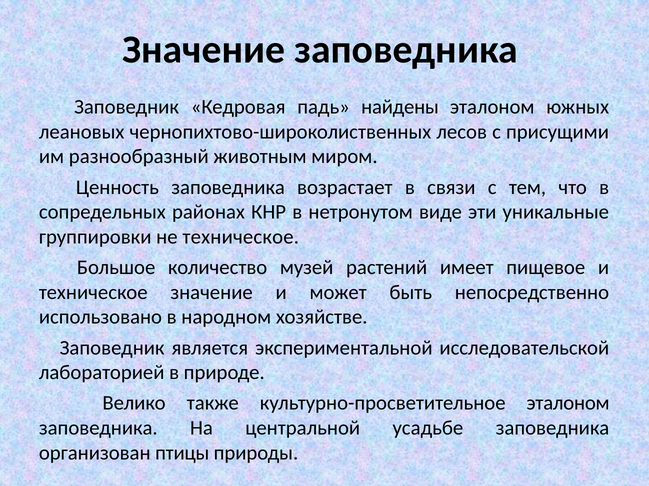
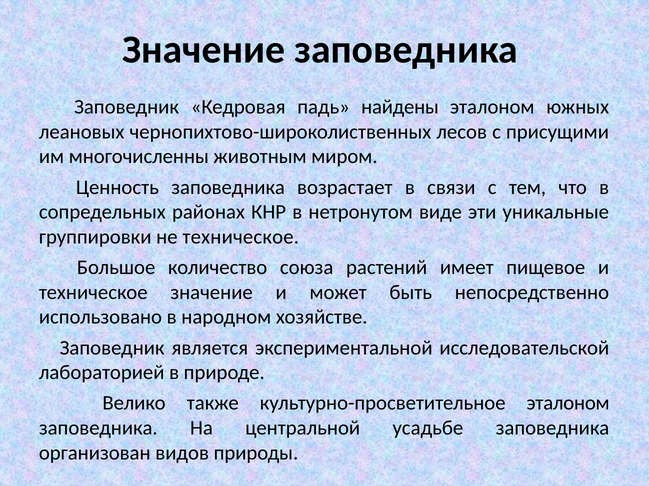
разнообразный: разнообразный -> многочисленны
музей: музей -> союза
птицы: птицы -> видов
